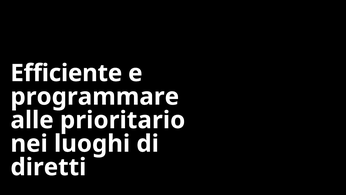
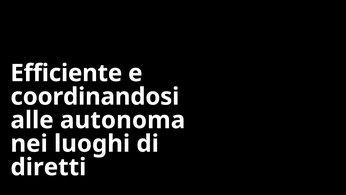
programmare: programmare -> coordinandosi
prioritario: prioritario -> autonoma
